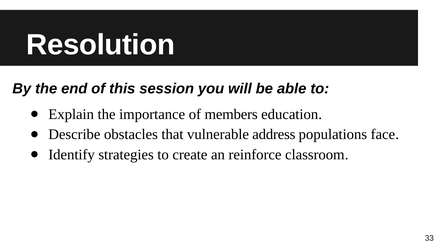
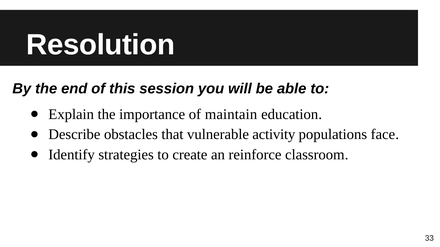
members: members -> maintain
address: address -> activity
